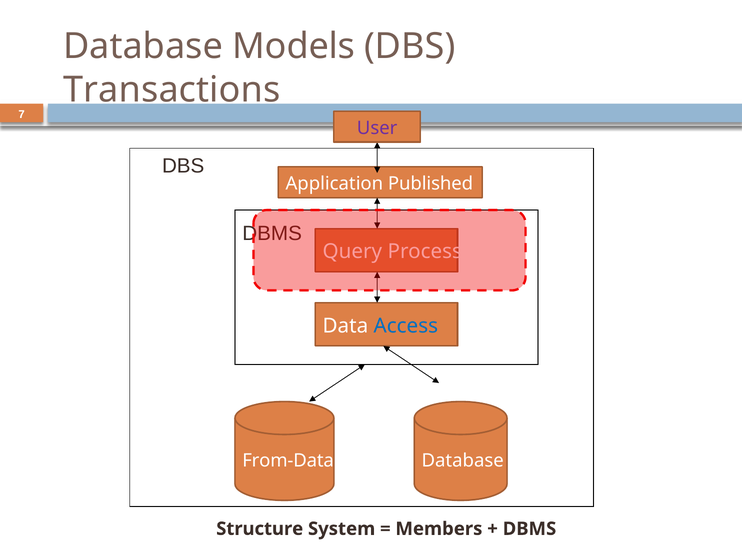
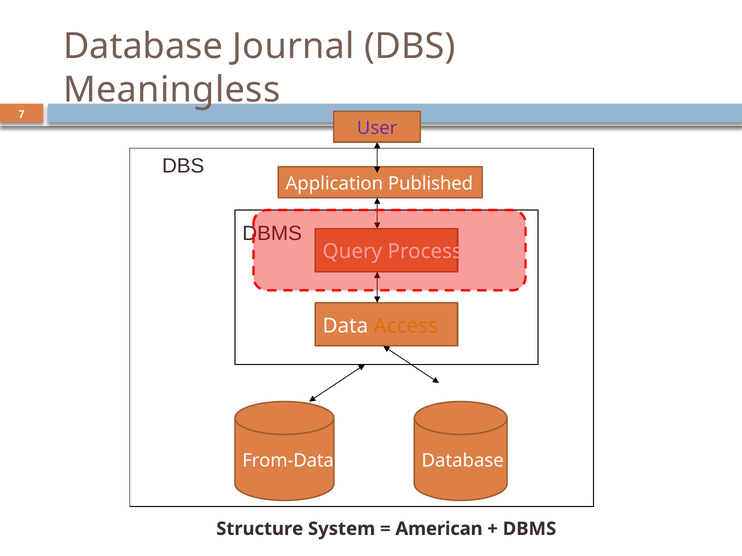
Models: Models -> Journal
Transactions: Transactions -> Meaningless
Access colour: blue -> orange
Members: Members -> American
